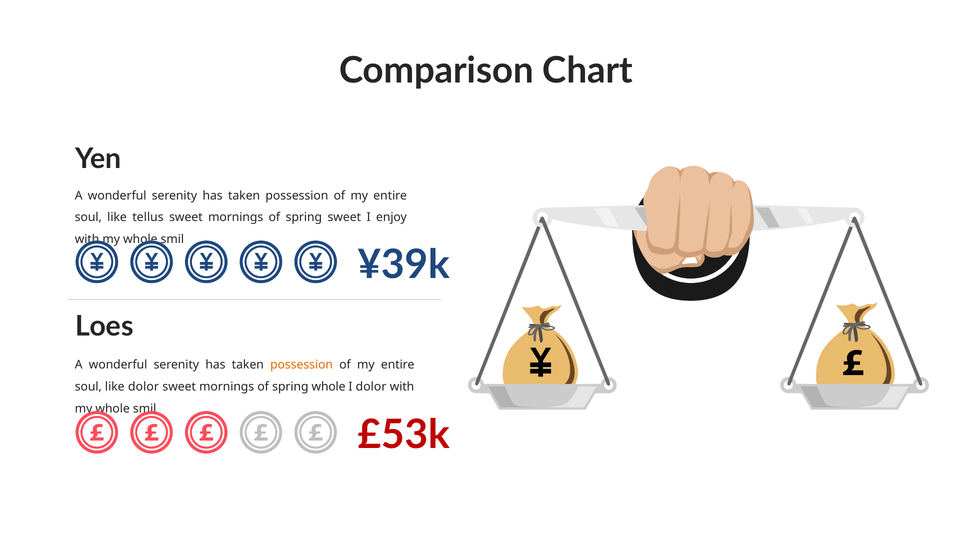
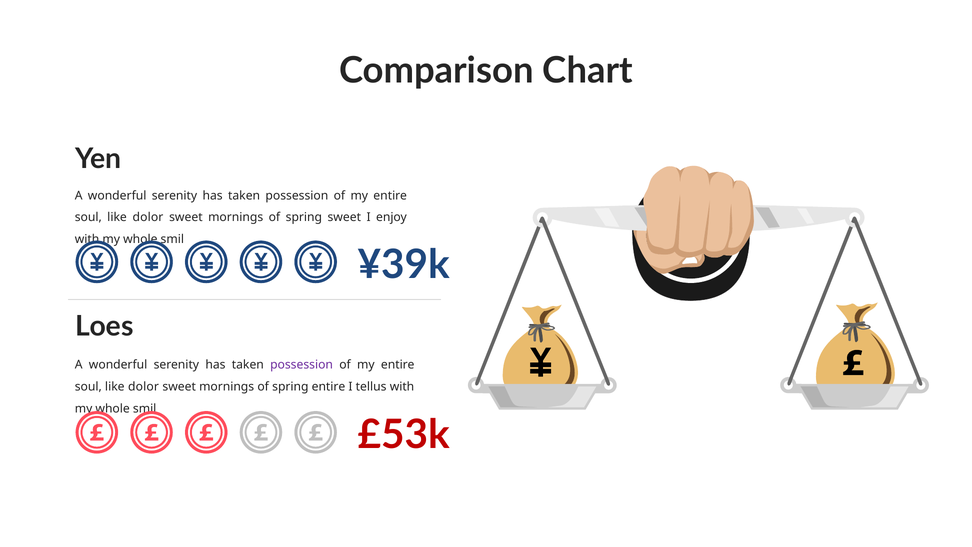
tellus at (148, 217): tellus -> dolor
possession at (302, 365) colour: orange -> purple
spring whole: whole -> entire
I dolor: dolor -> tellus
